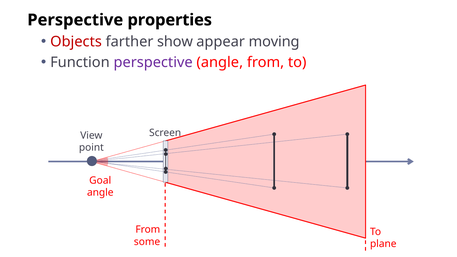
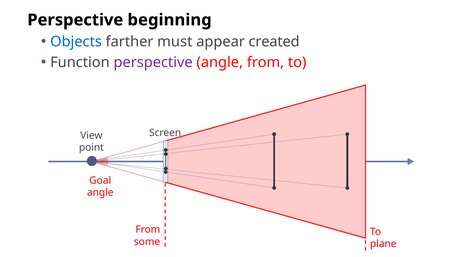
properties: properties -> beginning
Objects colour: red -> blue
show: show -> must
moving: moving -> created
